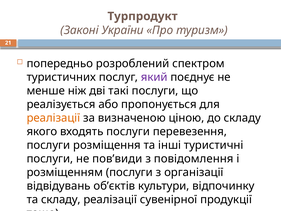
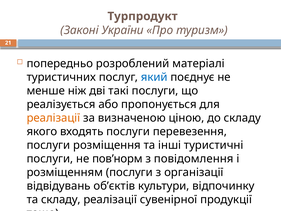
спектром: спектром -> матеріалі
який colour: purple -> blue
пов’види: пов’види -> пов’норм
